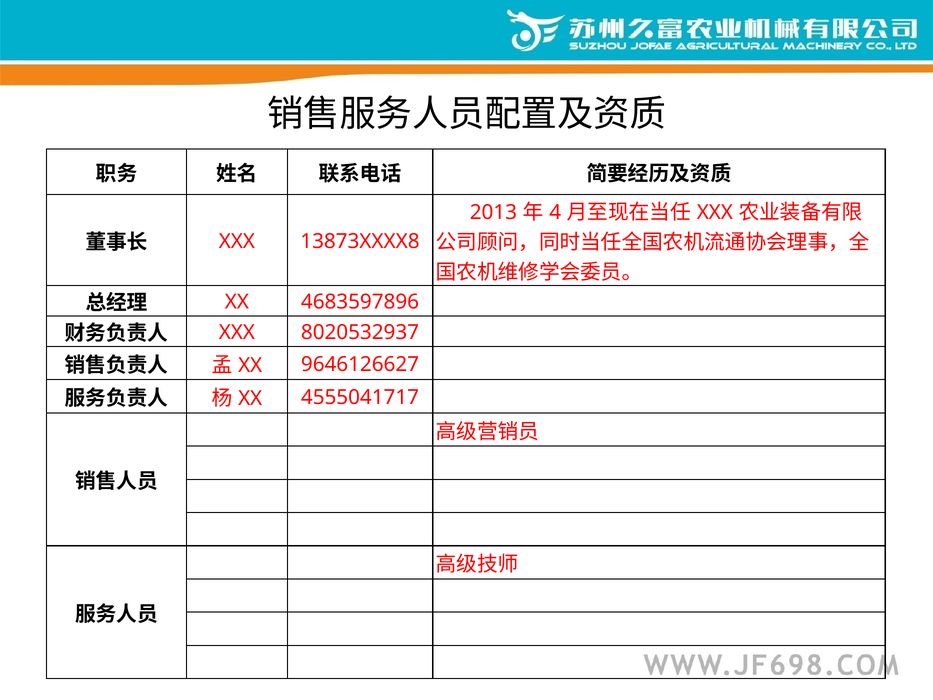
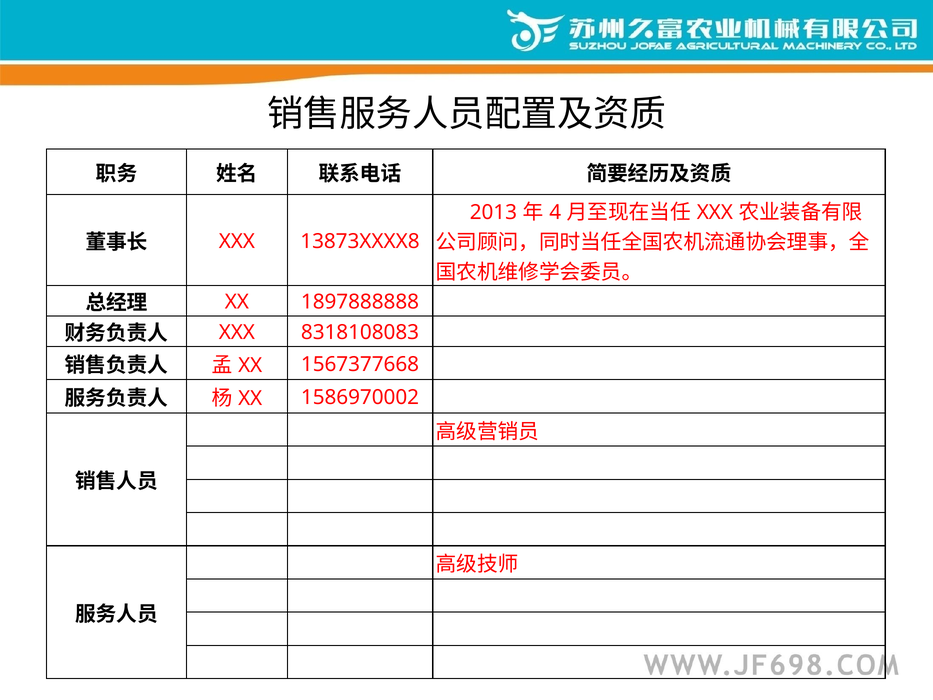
4683597896: 4683597896 -> 1897888888
8020532937: 8020532937 -> 8318108083
9646126627: 9646126627 -> 1567377668
4555041717: 4555041717 -> 1586970002
